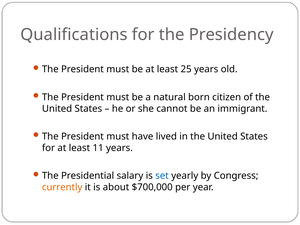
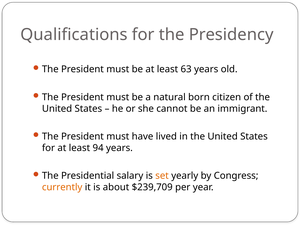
25: 25 -> 63
11: 11 -> 94
set colour: blue -> orange
$700,000: $700,000 -> $239,709
